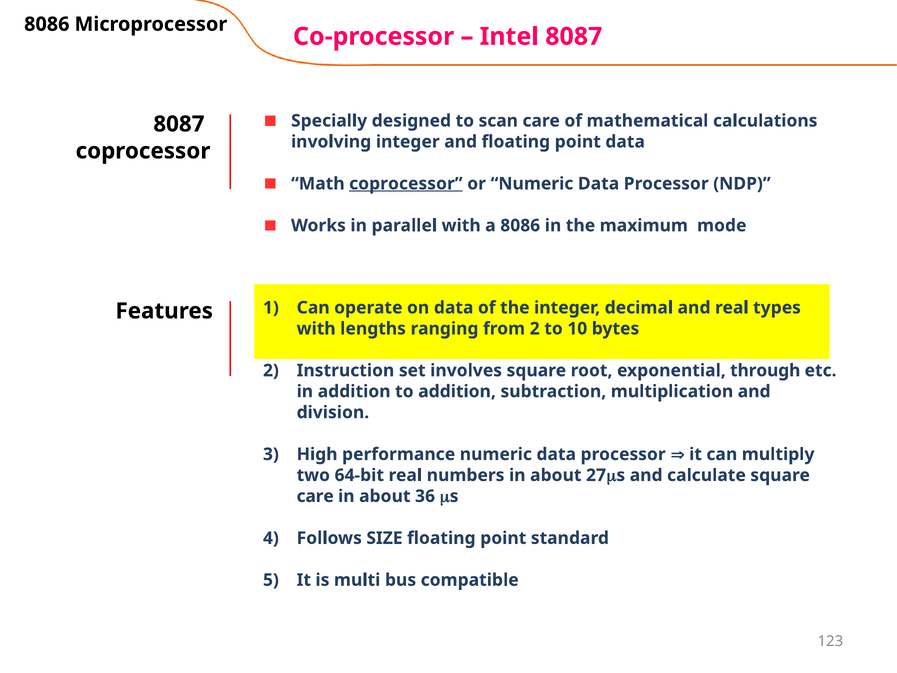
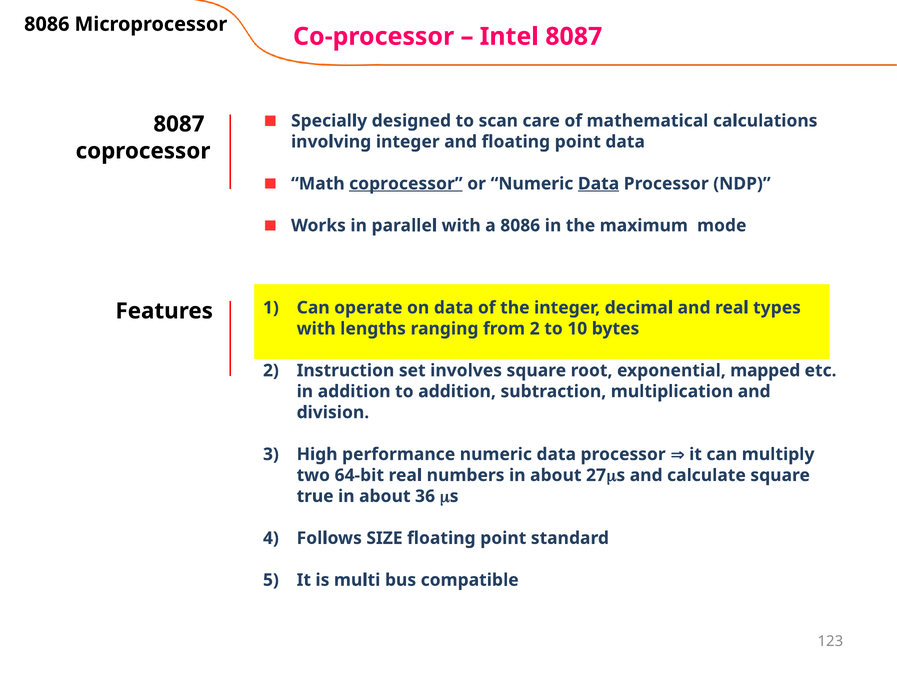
Data at (599, 184) underline: none -> present
through: through -> mapped
care at (315, 496): care -> true
